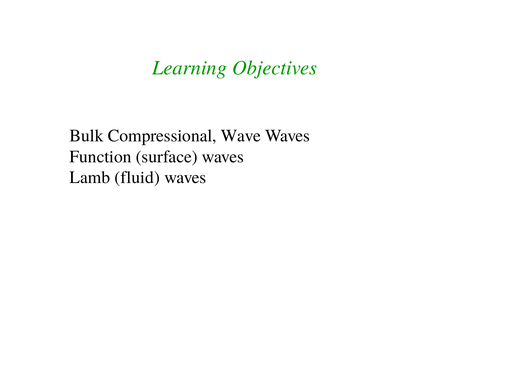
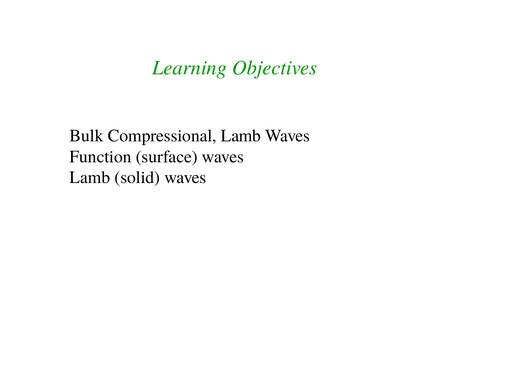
Compressional Wave: Wave -> Lamb
fluid: fluid -> solid
